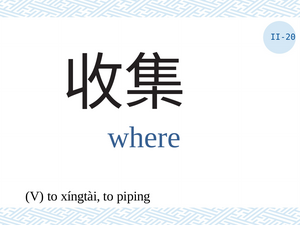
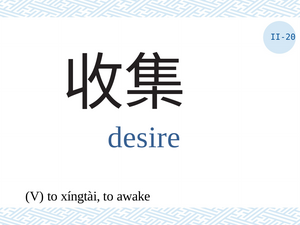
where: where -> desire
piping: piping -> awake
